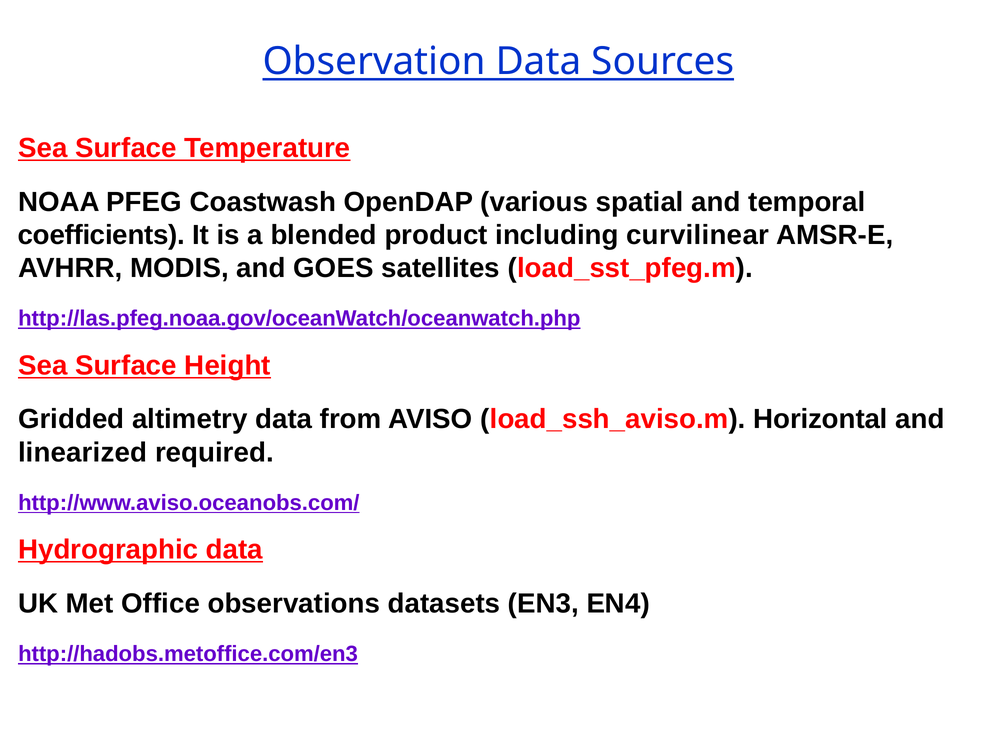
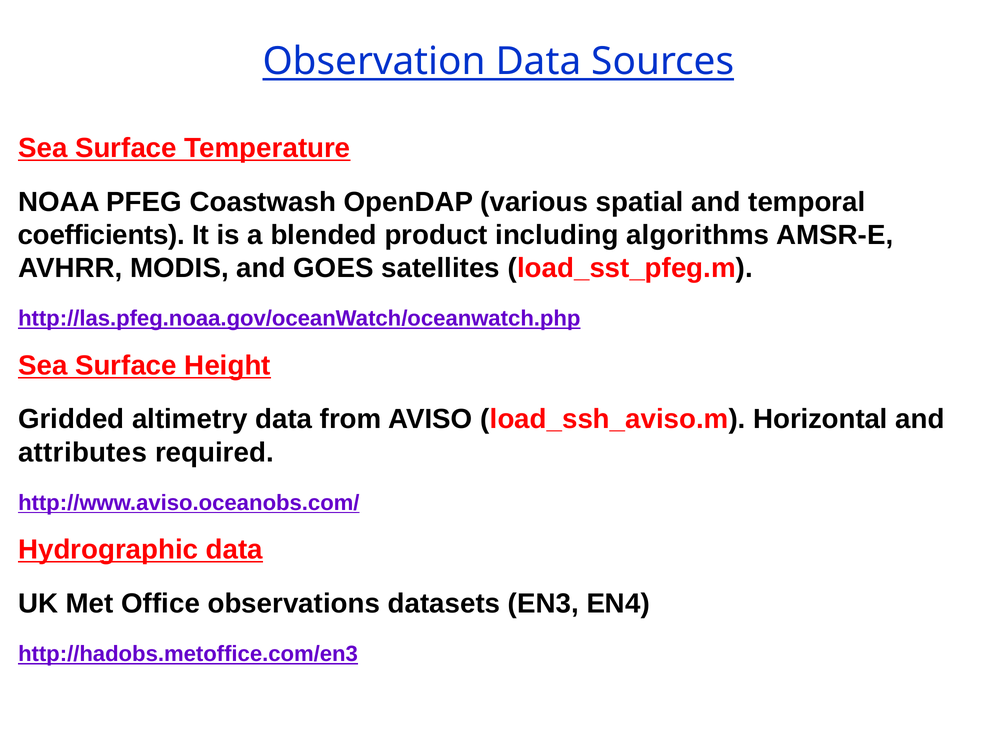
curvilinear: curvilinear -> algorithms
linearized: linearized -> attributes
